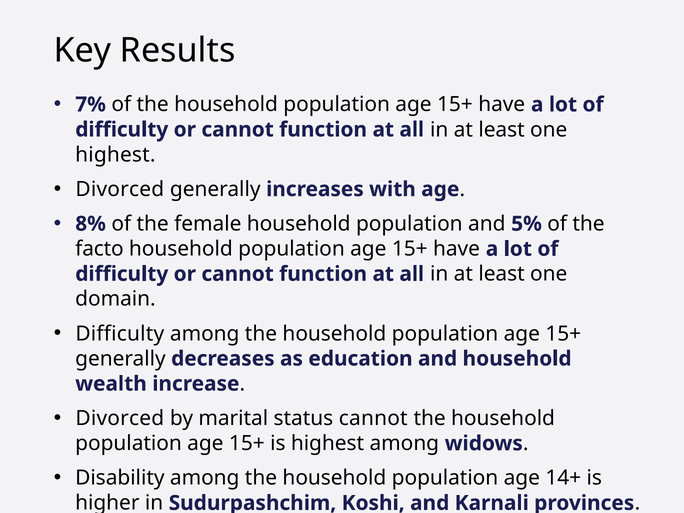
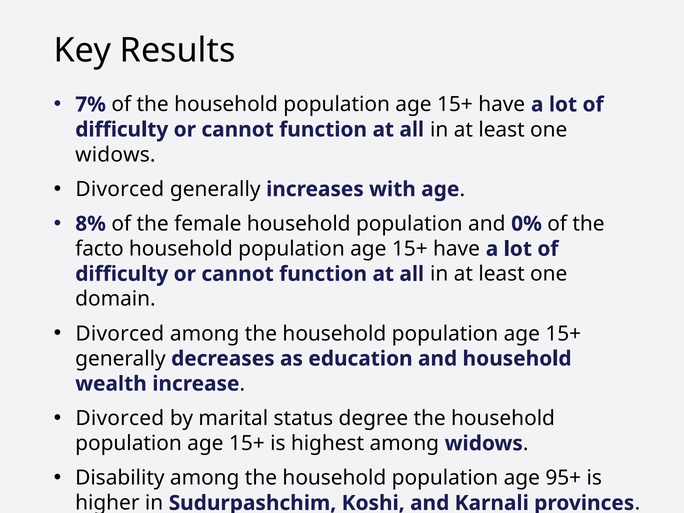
highest at (115, 155): highest -> widows
5%: 5% -> 0%
Difficulty at (120, 334): Difficulty -> Divorced
status cannot: cannot -> degree
14+: 14+ -> 95+
